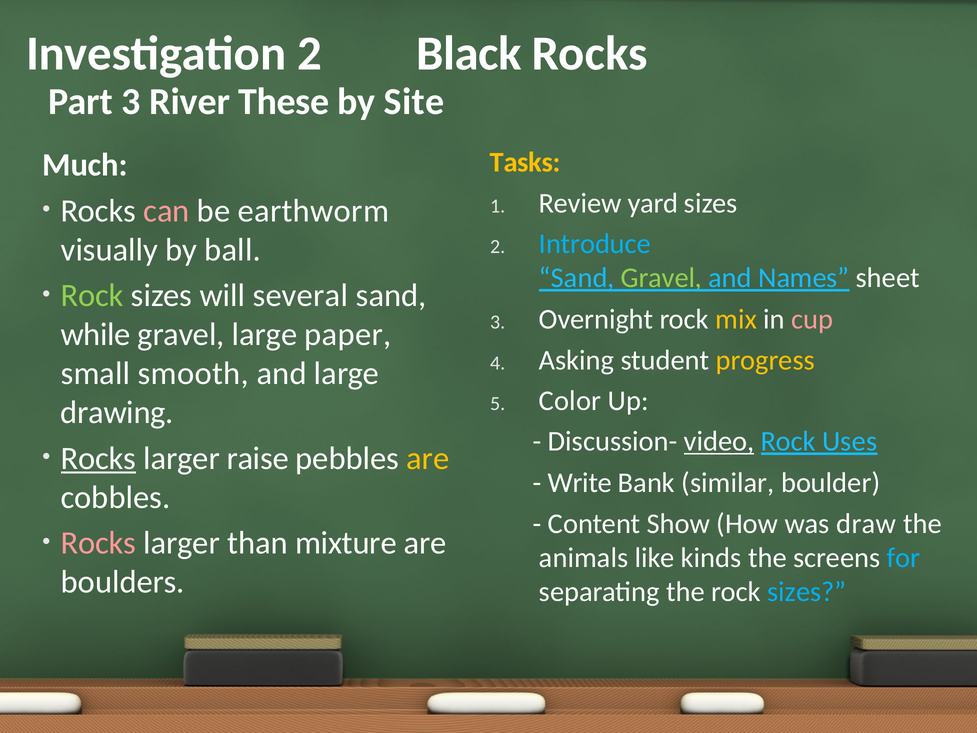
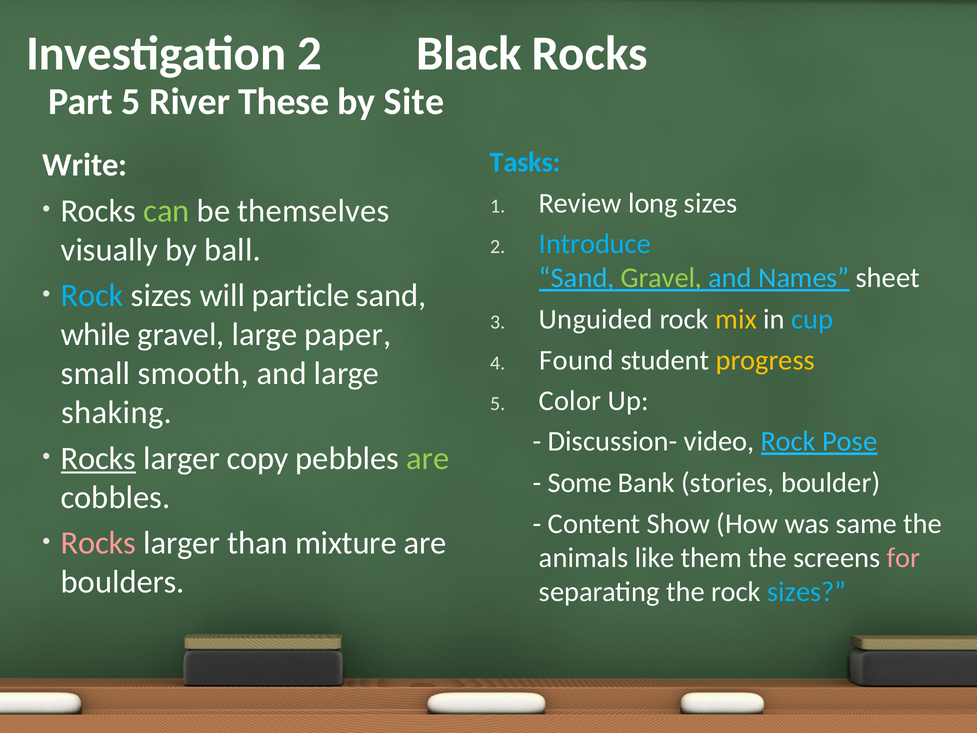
Part 3: 3 -> 5
Tasks colour: yellow -> light blue
Much: Much -> Write
yard: yard -> long
can colour: pink -> light green
earthworm: earthworm -> themselves
Rock at (92, 295) colour: light green -> light blue
several: several -> particle
Overnight: Overnight -> Unguided
cup colour: pink -> light blue
Asking: Asking -> Found
drawing: drawing -> shaking
video underline: present -> none
Uses: Uses -> Pose
raise: raise -> copy
are at (428, 458) colour: yellow -> light green
Write: Write -> Some
similar: similar -> stories
draw: draw -> same
kinds: kinds -> them
for colour: light blue -> pink
